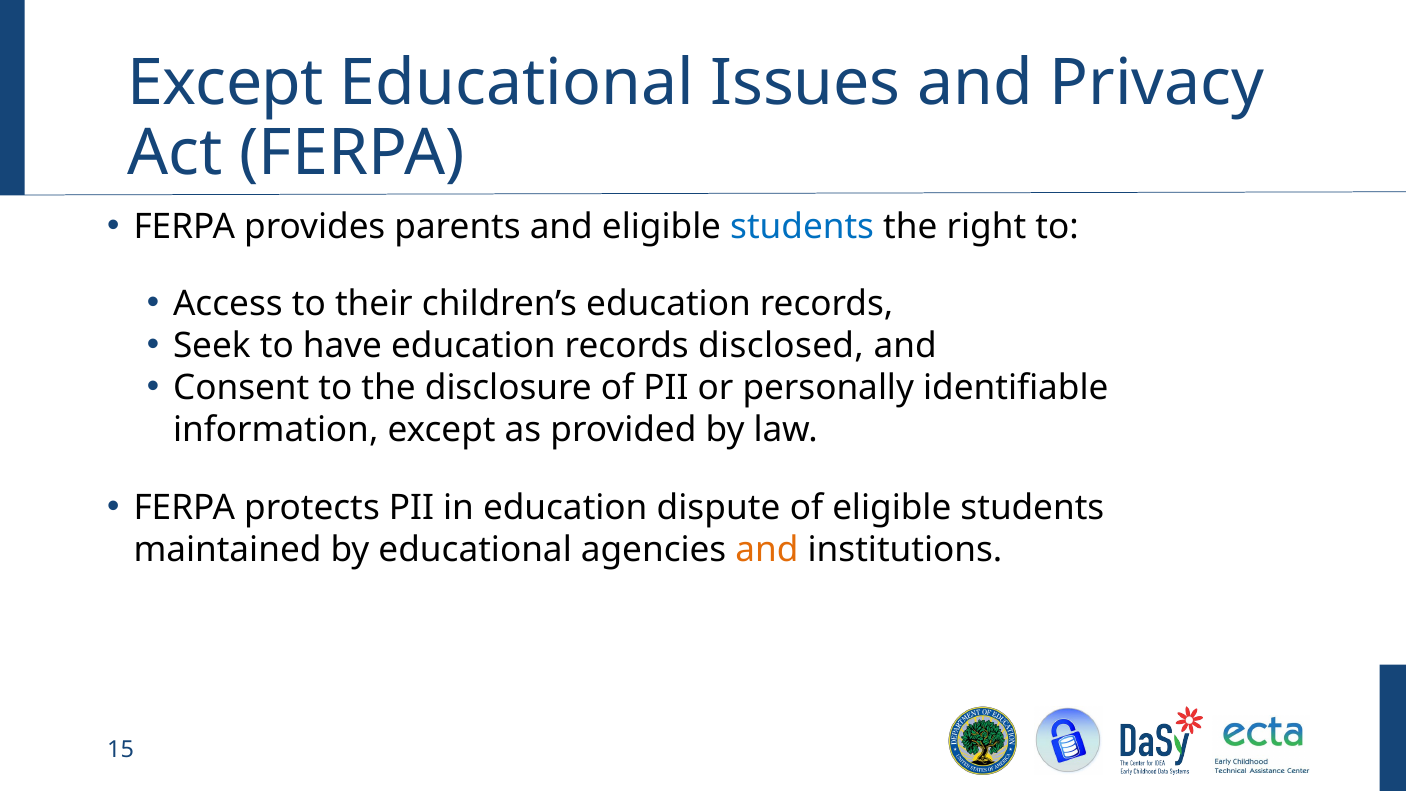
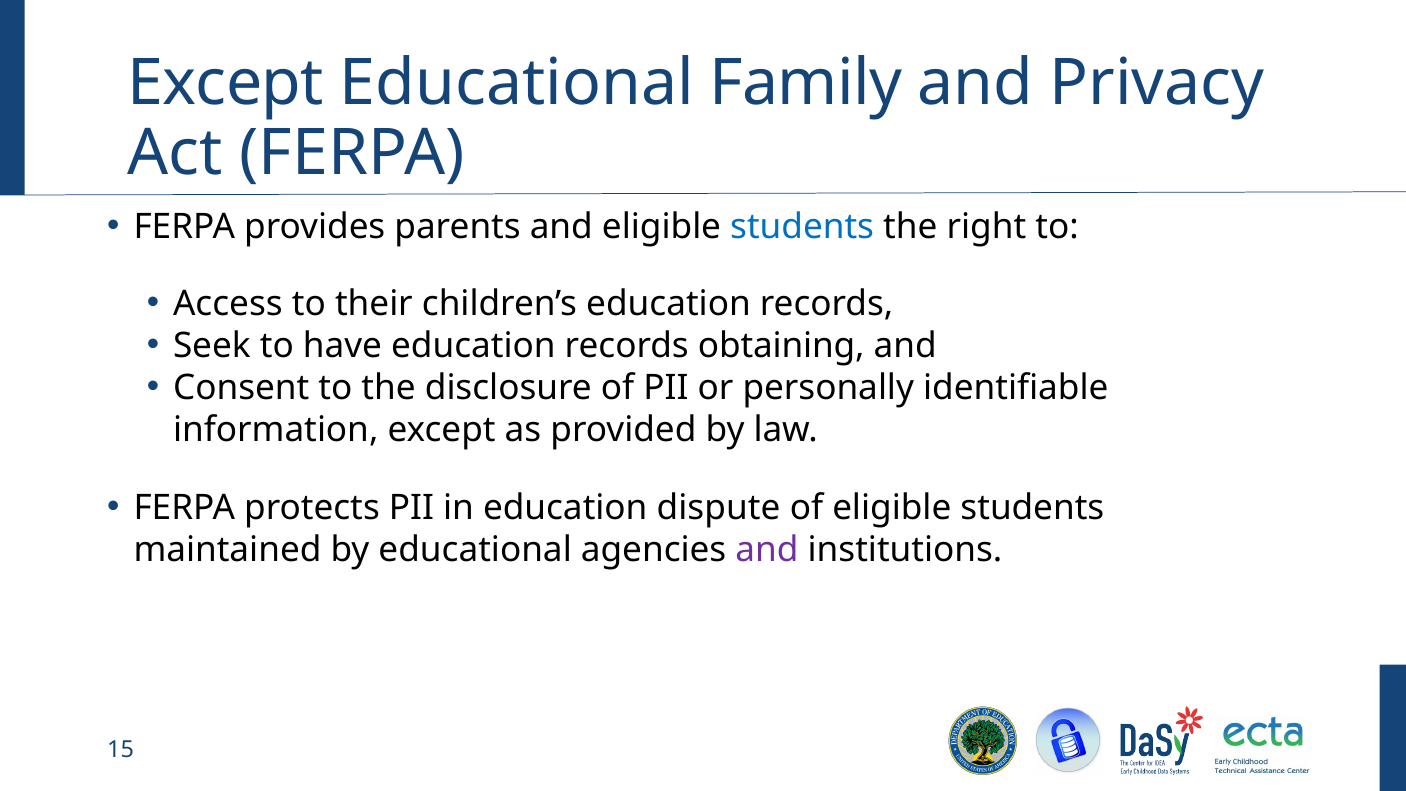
Issues: Issues -> Family
disclosed: disclosed -> obtaining
and at (767, 550) colour: orange -> purple
